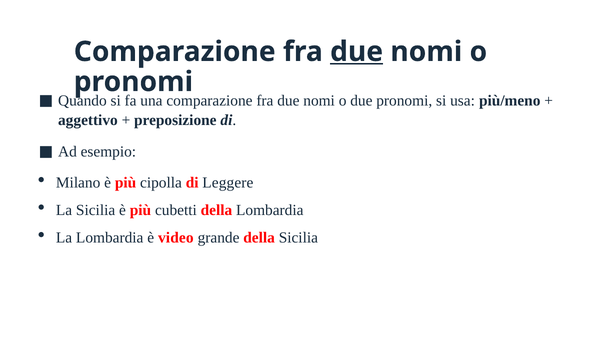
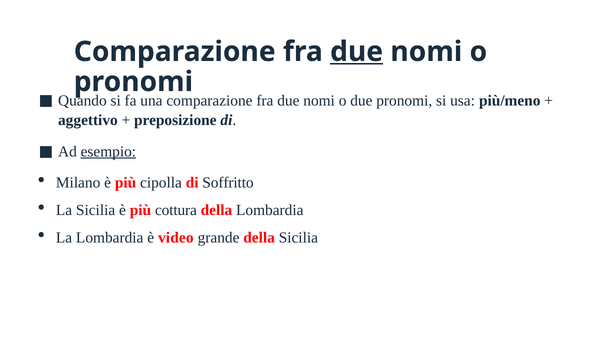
esempio underline: none -> present
Leggere: Leggere -> Soffritto
cubetti: cubetti -> cottura
